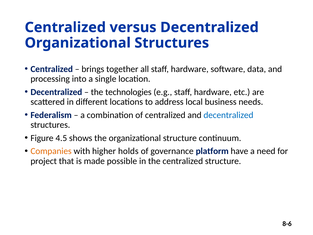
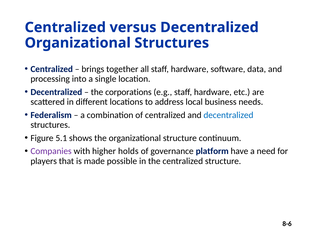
technologies: technologies -> corporations
4.5: 4.5 -> 5.1
Companies colour: orange -> purple
project: project -> players
